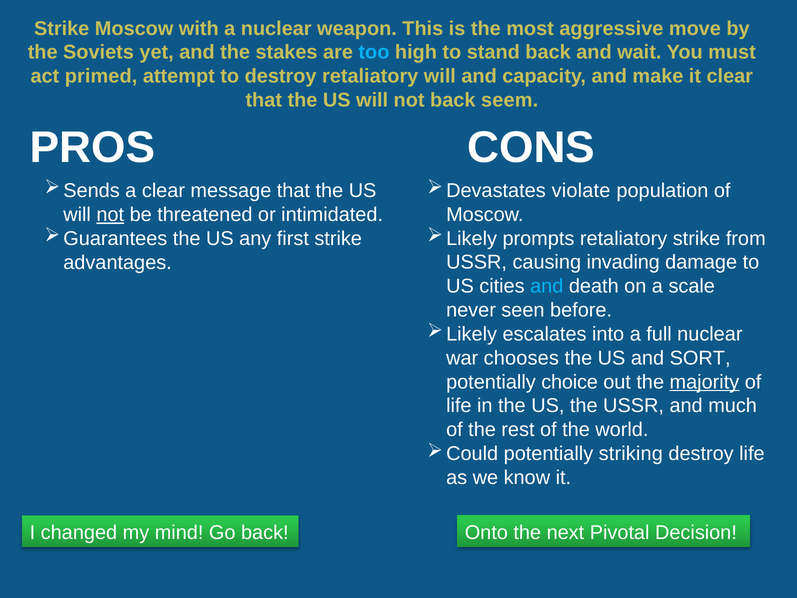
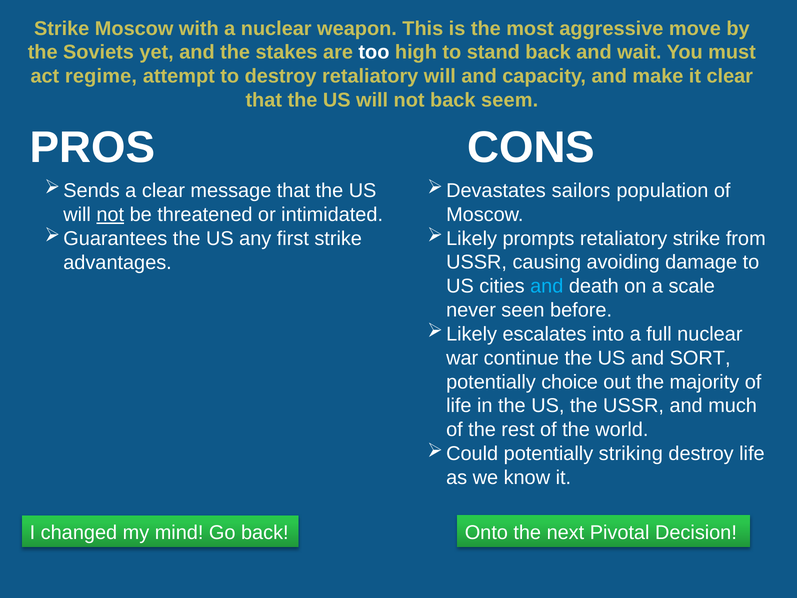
too colour: light blue -> white
primed: primed -> regime
violate: violate -> sailors
invading: invading -> avoiding
chooses: chooses -> continue
majority underline: present -> none
